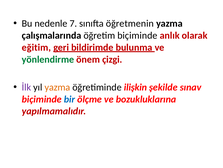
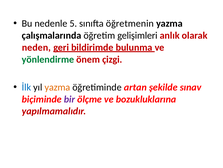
7: 7 -> 5
öğretim biçiminde: biçiminde -> gelişimleri
eğitim: eğitim -> neden
İlk colour: purple -> blue
ilişkin: ilişkin -> artan
bir colour: blue -> purple
